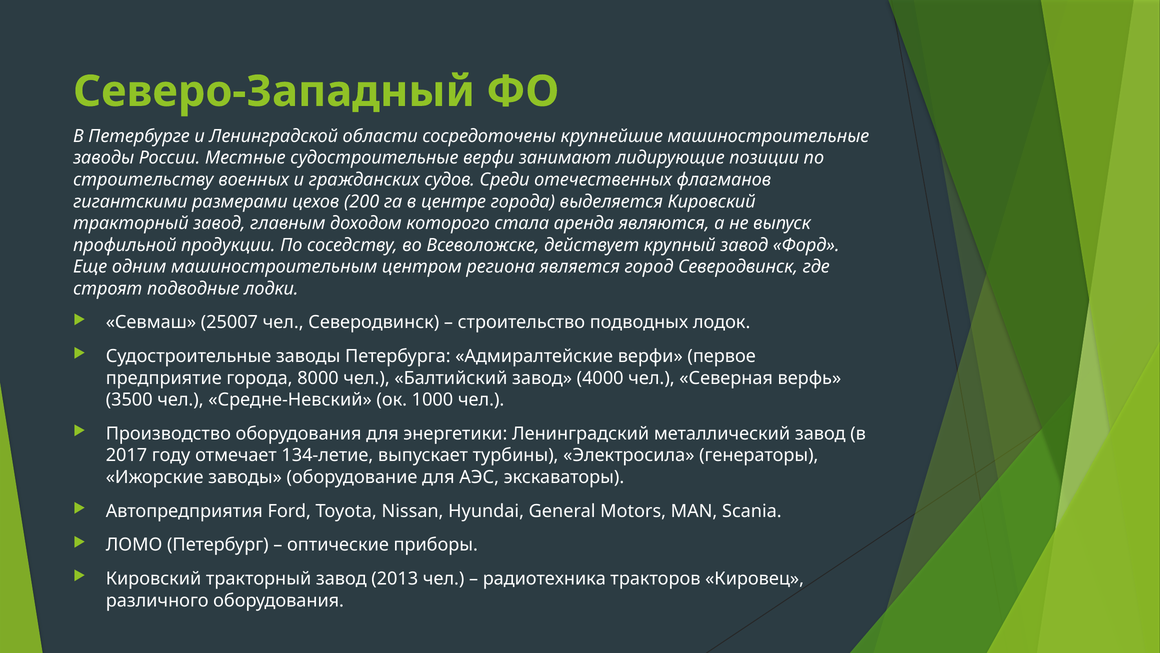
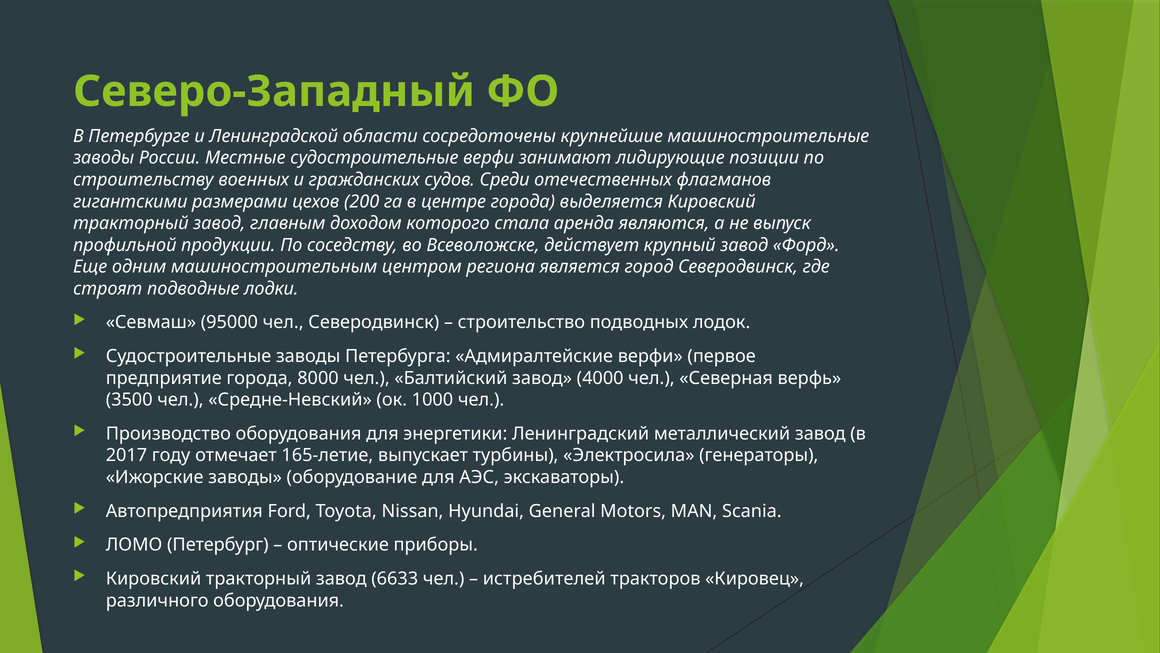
25007: 25007 -> 95000
134-летие: 134-летие -> 165-летие
2013: 2013 -> 6633
радиотехника: радиотехника -> истребителей
